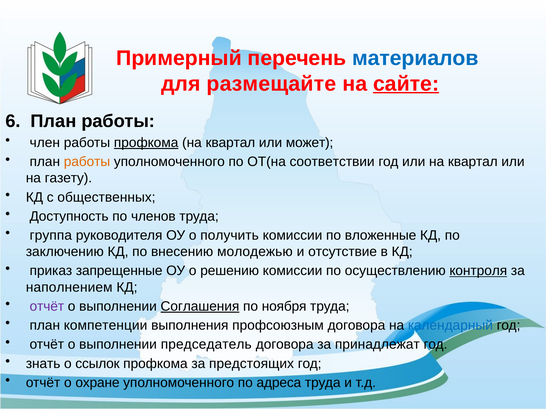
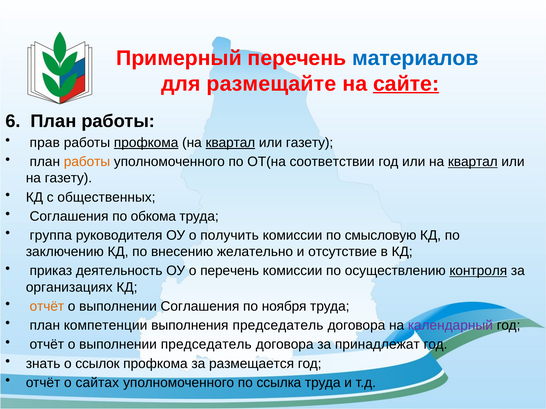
член: член -> прав
квартал at (230, 143) underline: none -> present
или может: может -> газету
квартал at (473, 162) underline: none -> present
Доступность at (69, 217): Доступность -> Соглашения
членов: членов -> обкома
вложенные: вложенные -> смысловую
молодежью: молодежью -> желательно
запрещенные: запрещенные -> деятельность
о решению: решению -> перечень
наполнением: наполнением -> организациях
отчёт at (47, 307) colour: purple -> orange
Соглашения at (200, 307) underline: present -> none
выполнения профсоюзным: профсоюзным -> председатель
календарный colour: blue -> purple
предстоящих: предстоящих -> размещается
охране: охране -> сайтах
адреса: адреса -> ссылка
